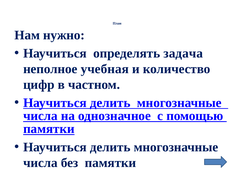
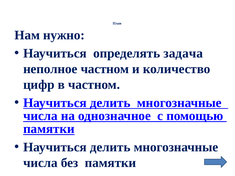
неполное учебная: учебная -> частном
